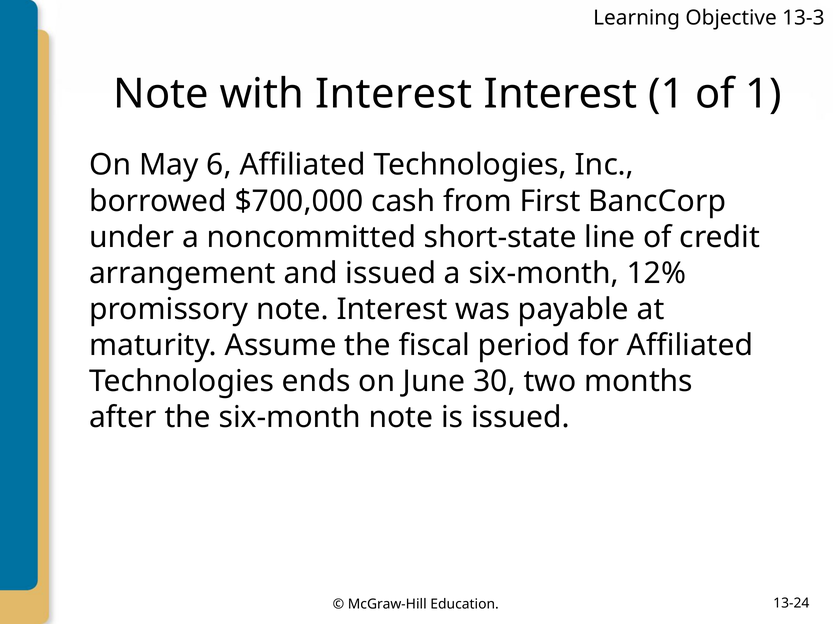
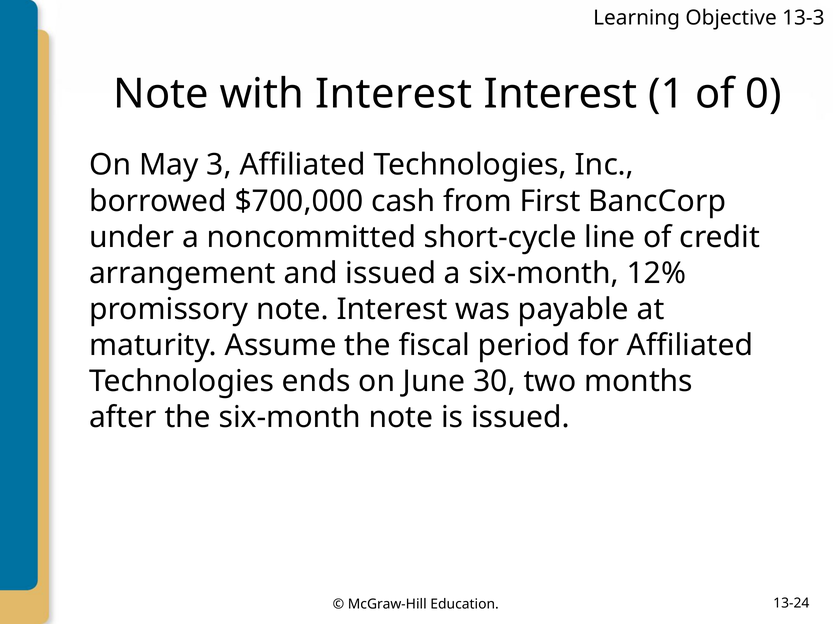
of 1: 1 -> 0
6: 6 -> 3
short-state: short-state -> short-cycle
